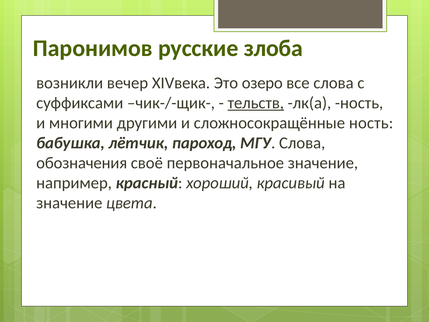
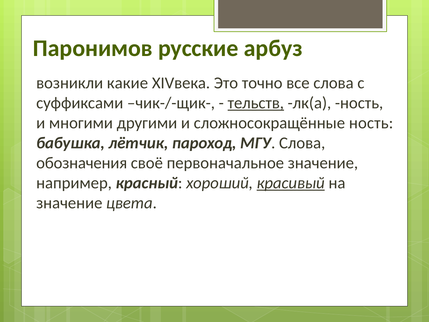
злоба: злоба -> арбуз
вечер: вечер -> какие
озеро: озеро -> точно
красивый underline: none -> present
